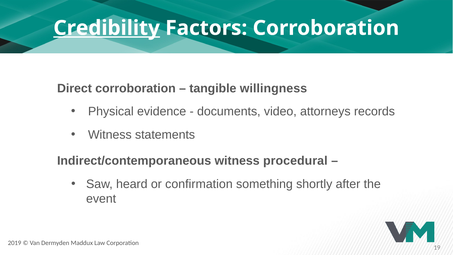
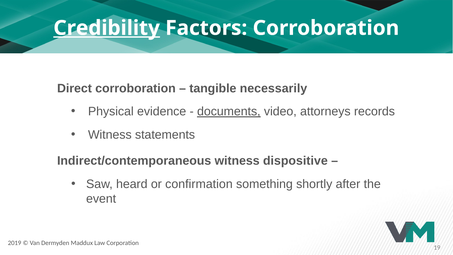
willingness: willingness -> necessarily
documents underline: none -> present
procedural: procedural -> dispositive
